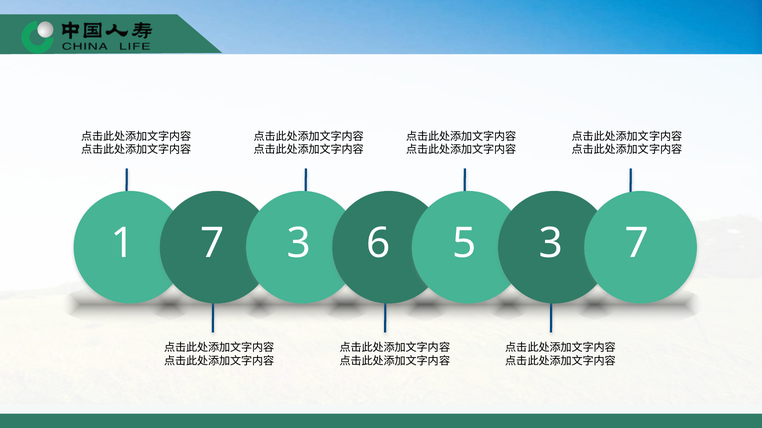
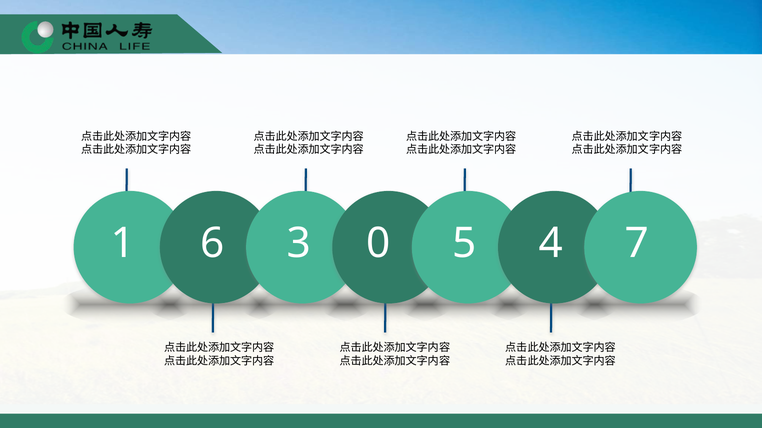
1 7: 7 -> 6
6: 6 -> 0
5 3: 3 -> 4
